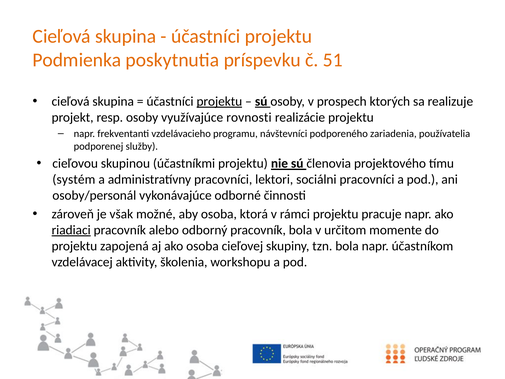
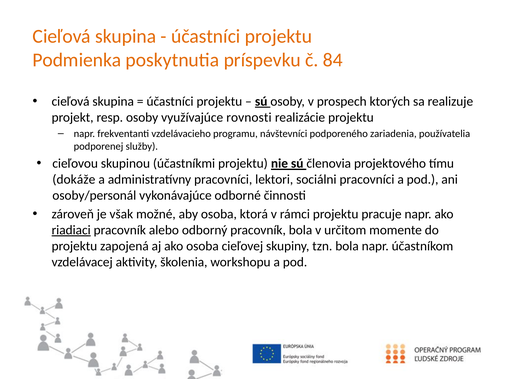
51: 51 -> 84
projektu at (219, 101) underline: present -> none
systém: systém -> dokáže
